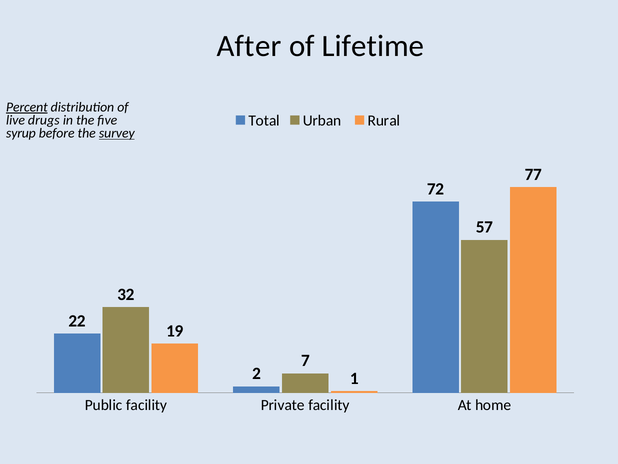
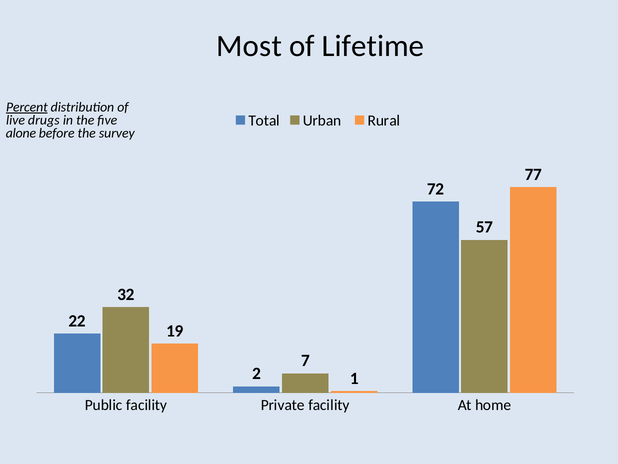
After: After -> Most
syrup: syrup -> alone
survey underline: present -> none
